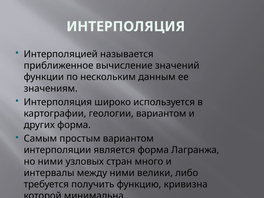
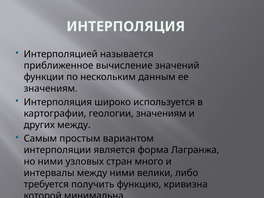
геологии вариантом: вариантом -> значениям
других форма: форма -> между
